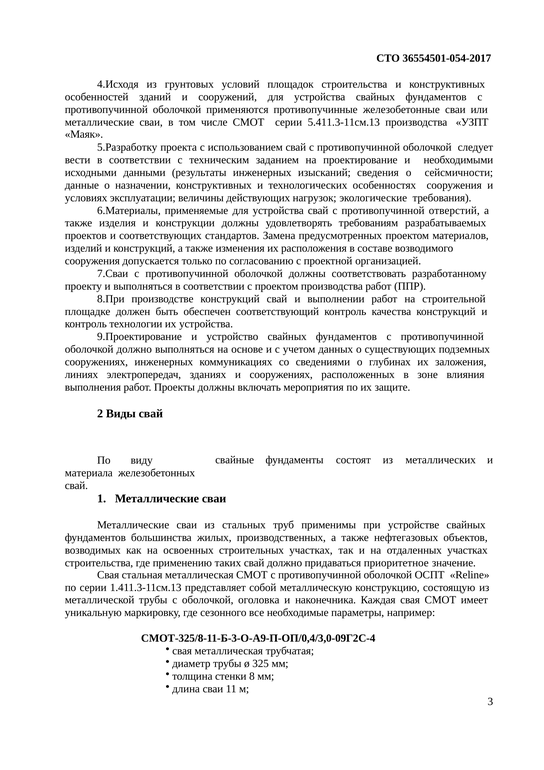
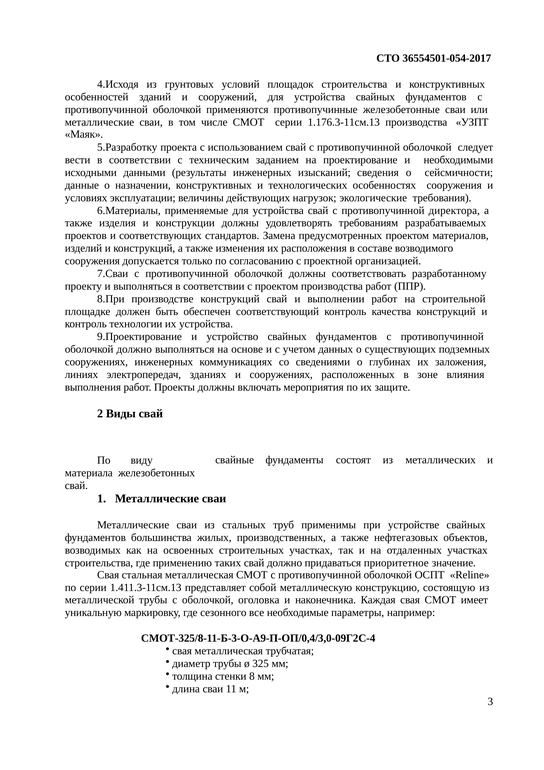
5.411.3-11см.13: 5.411.3-11см.13 -> 1.176.3-11см.13
отверстий: отверстий -> директора
